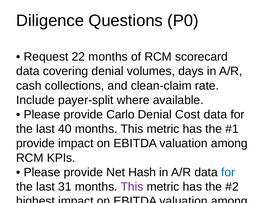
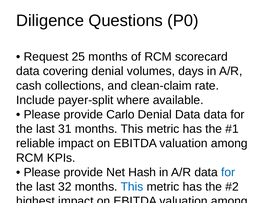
22: 22 -> 25
Denial Cost: Cost -> Data
40: 40 -> 31
provide at (36, 143): provide -> reliable
31: 31 -> 32
This at (132, 186) colour: purple -> blue
